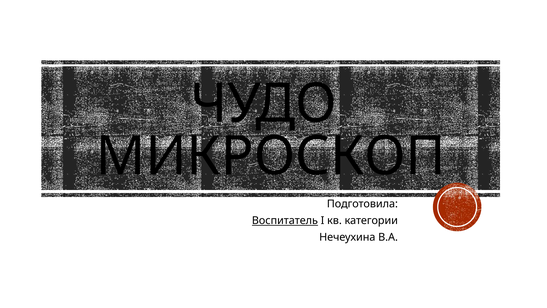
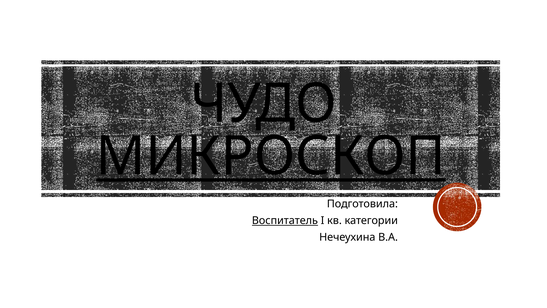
МИКРОСКОП underline: none -> present
